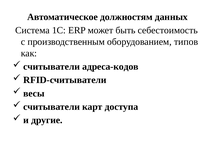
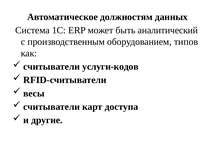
себестоимость: себестоимость -> аналитический
адреса-кодов: адреса-кодов -> услуги-кодов
